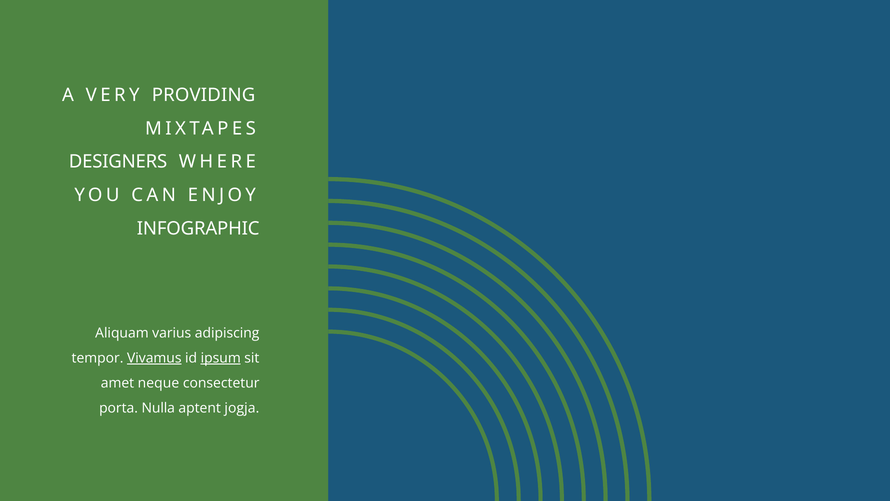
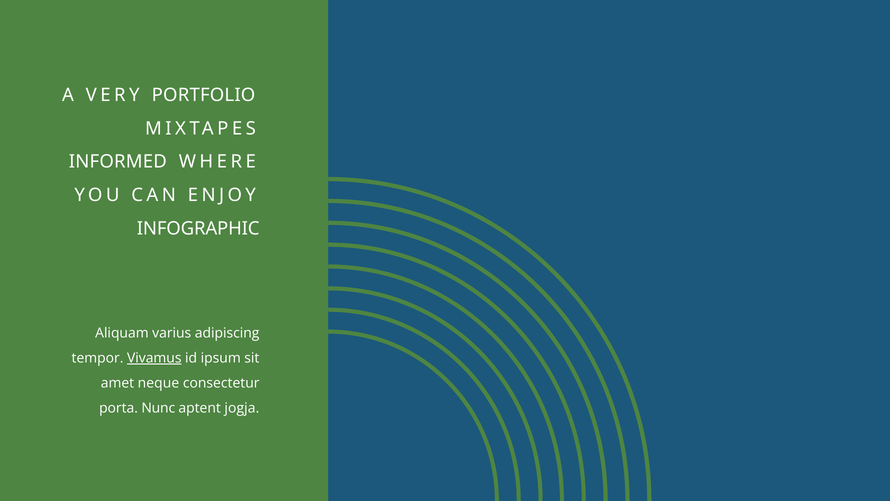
PROVIDING: PROVIDING -> PORTFOLIO
DESIGNERS: DESIGNERS -> INFORMED
ipsum underline: present -> none
Nulla: Nulla -> Nunc
